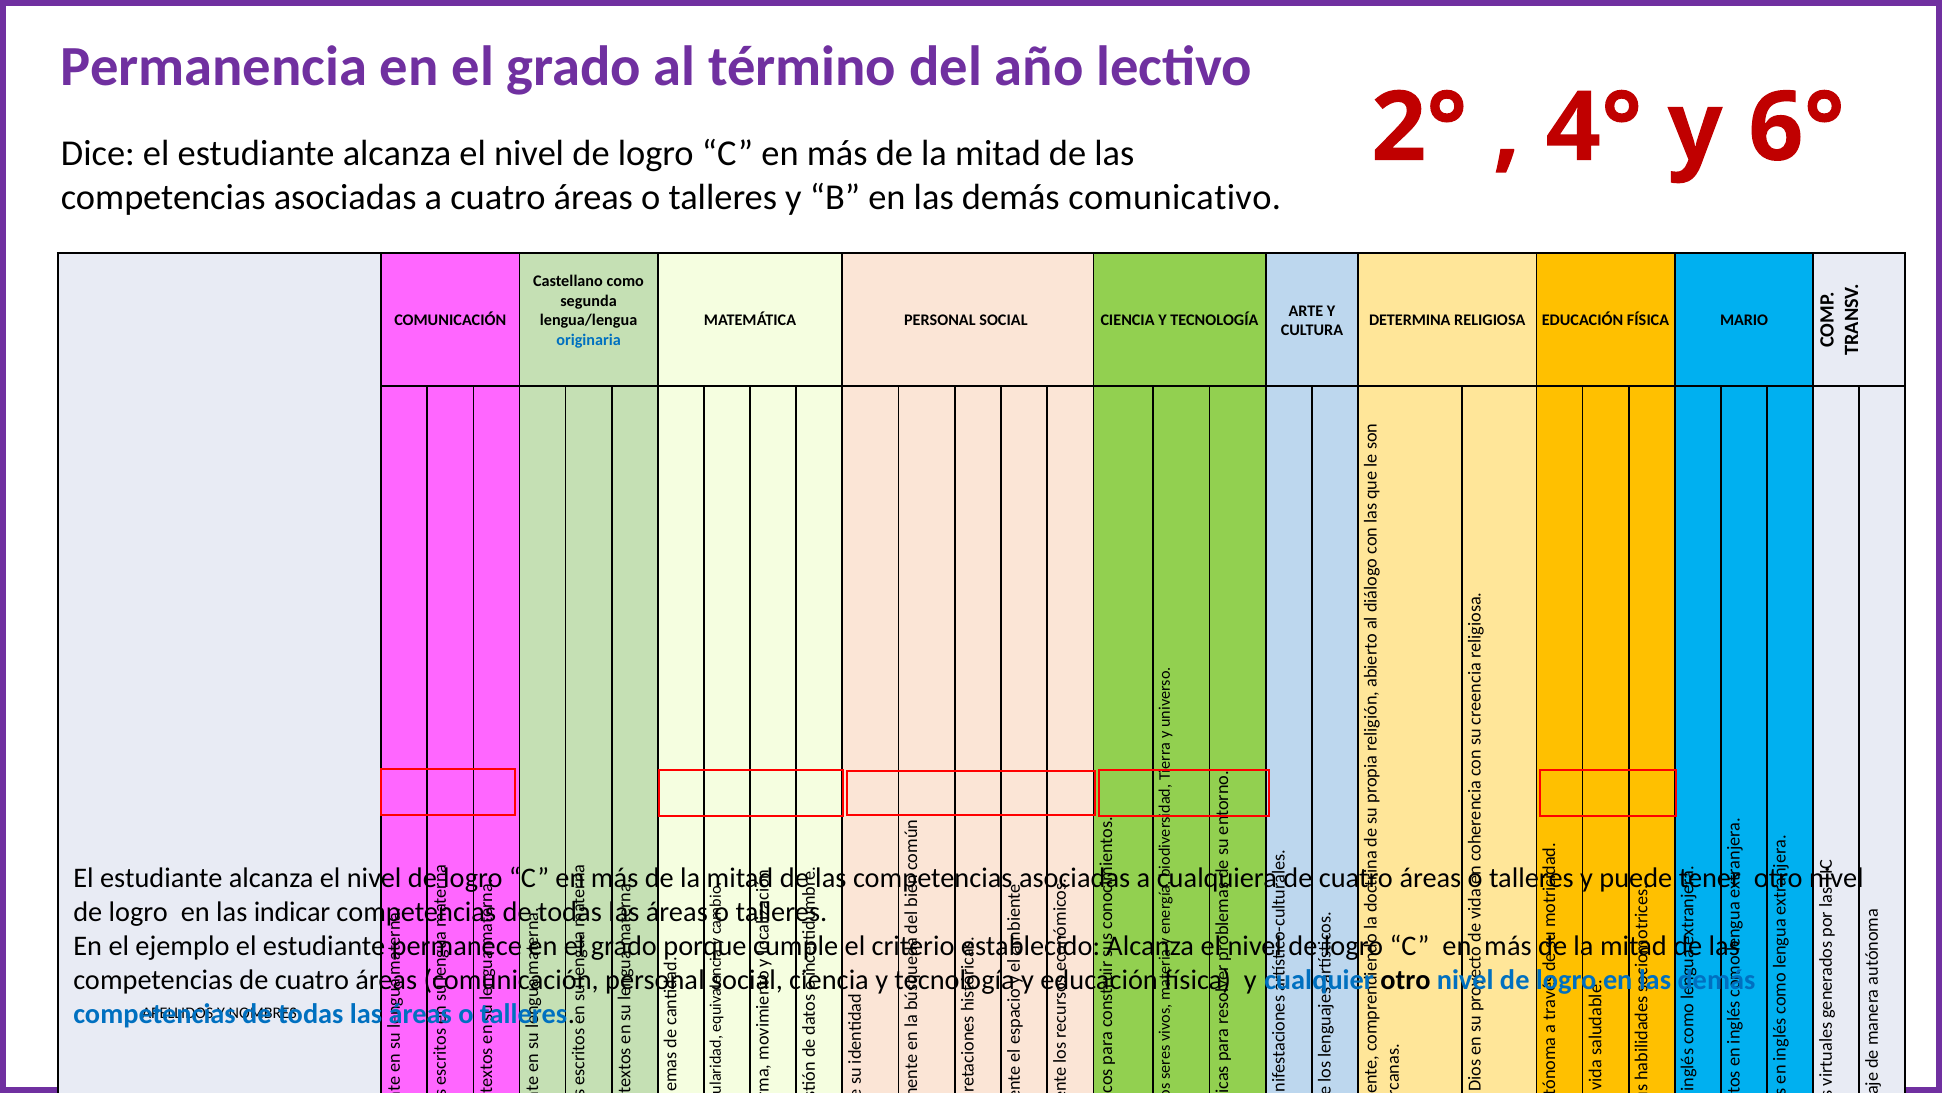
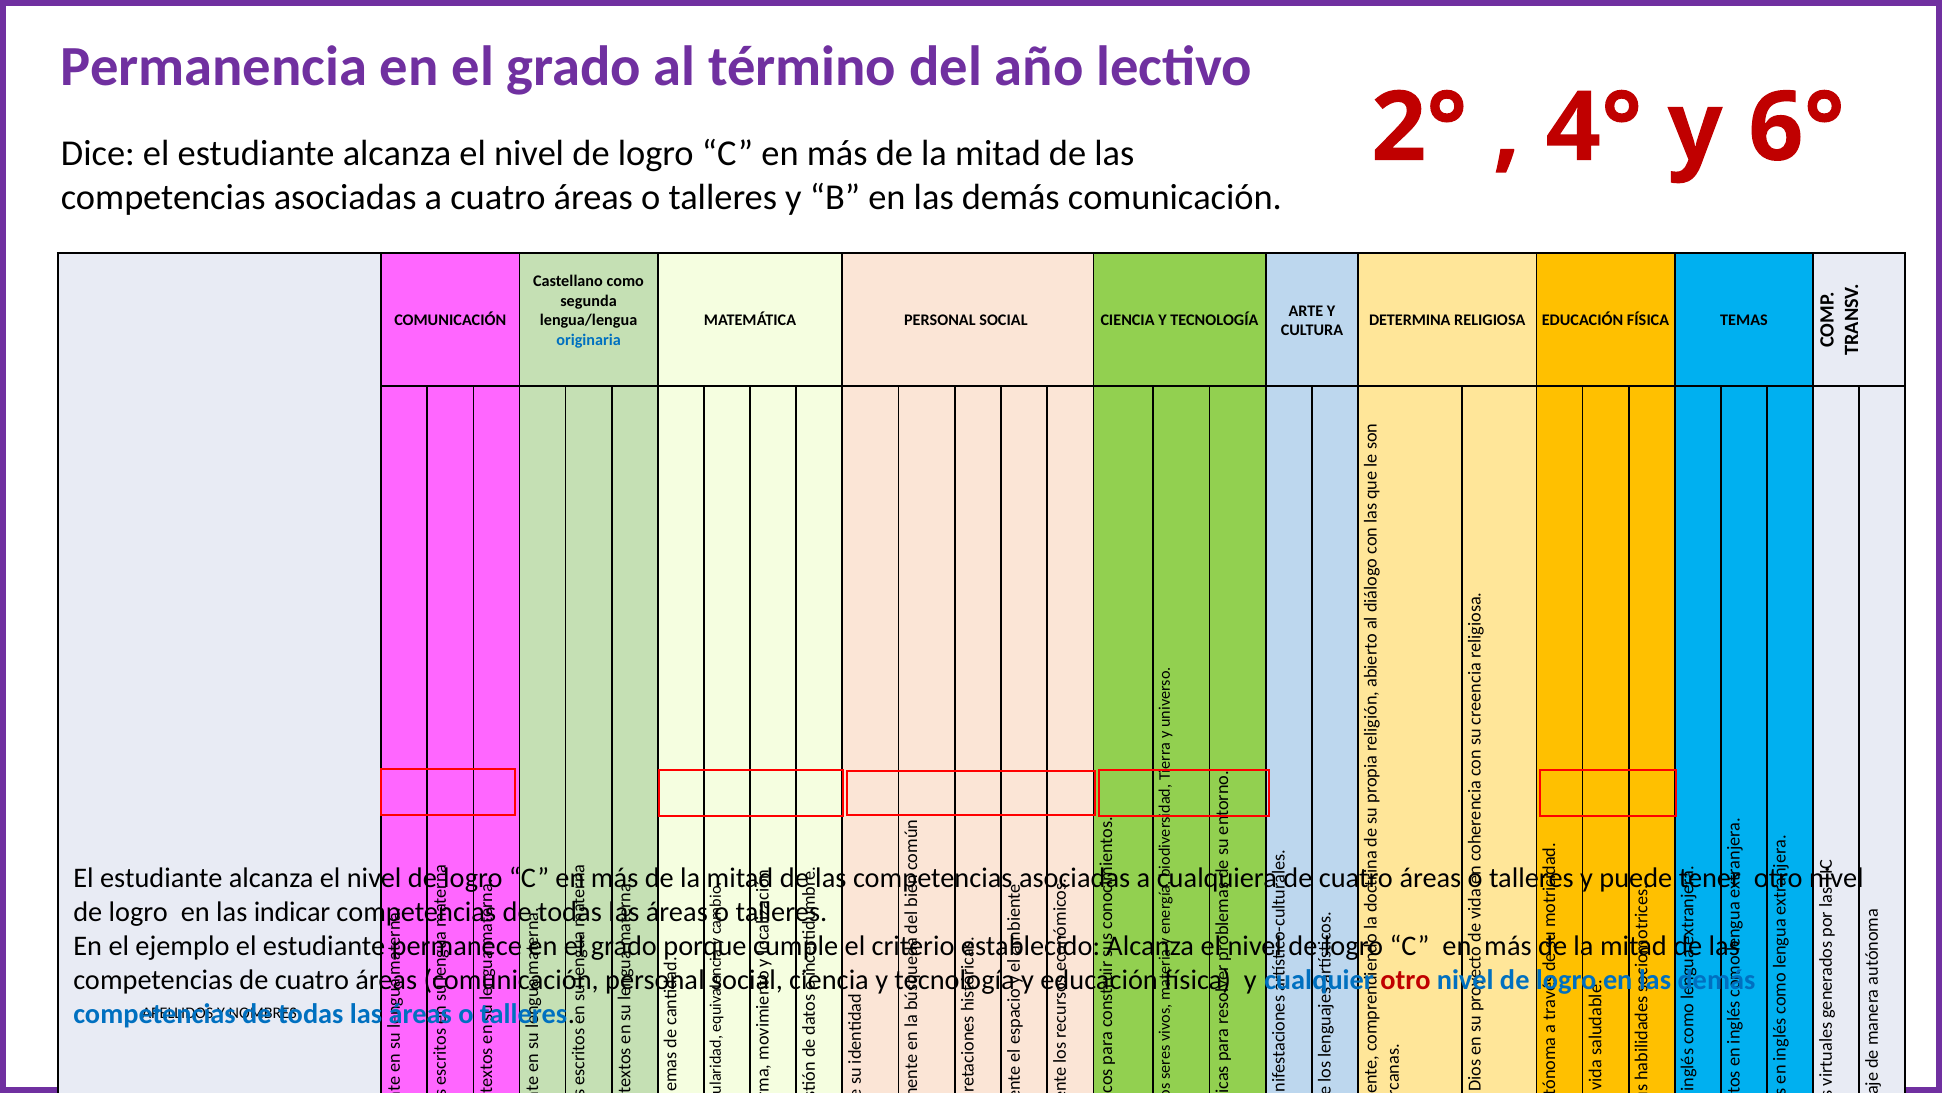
demás comunicativo: comunicativo -> comunicación
MARIO: MARIO -> TEMAS
otro at (1405, 980) colour: black -> red
